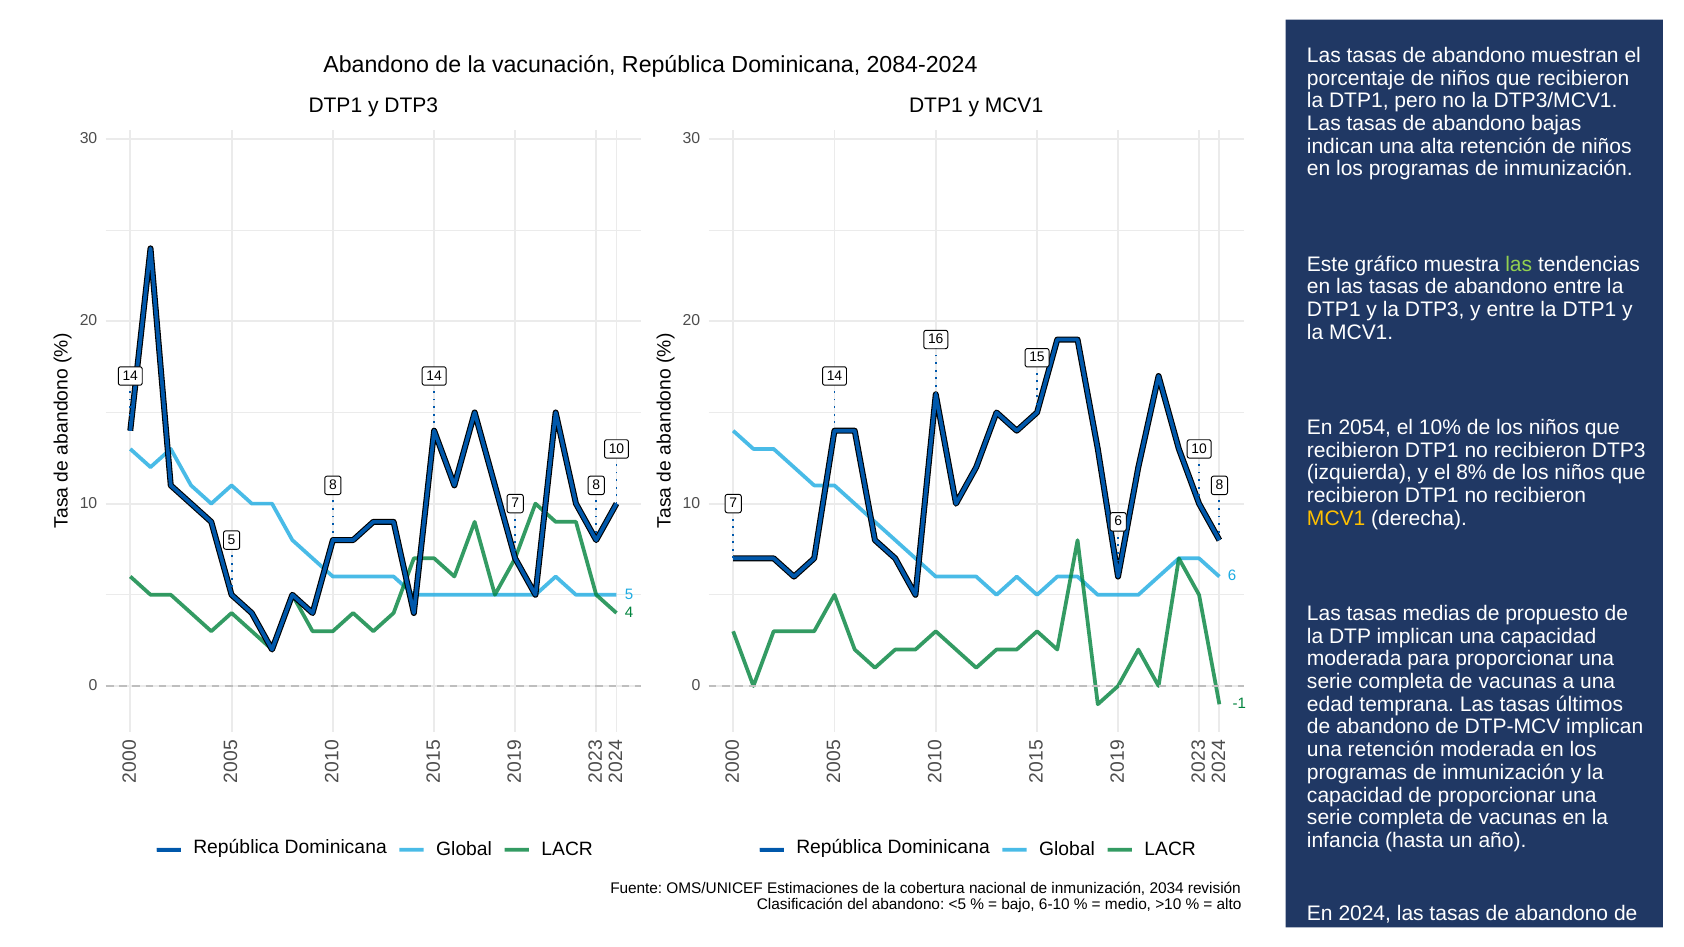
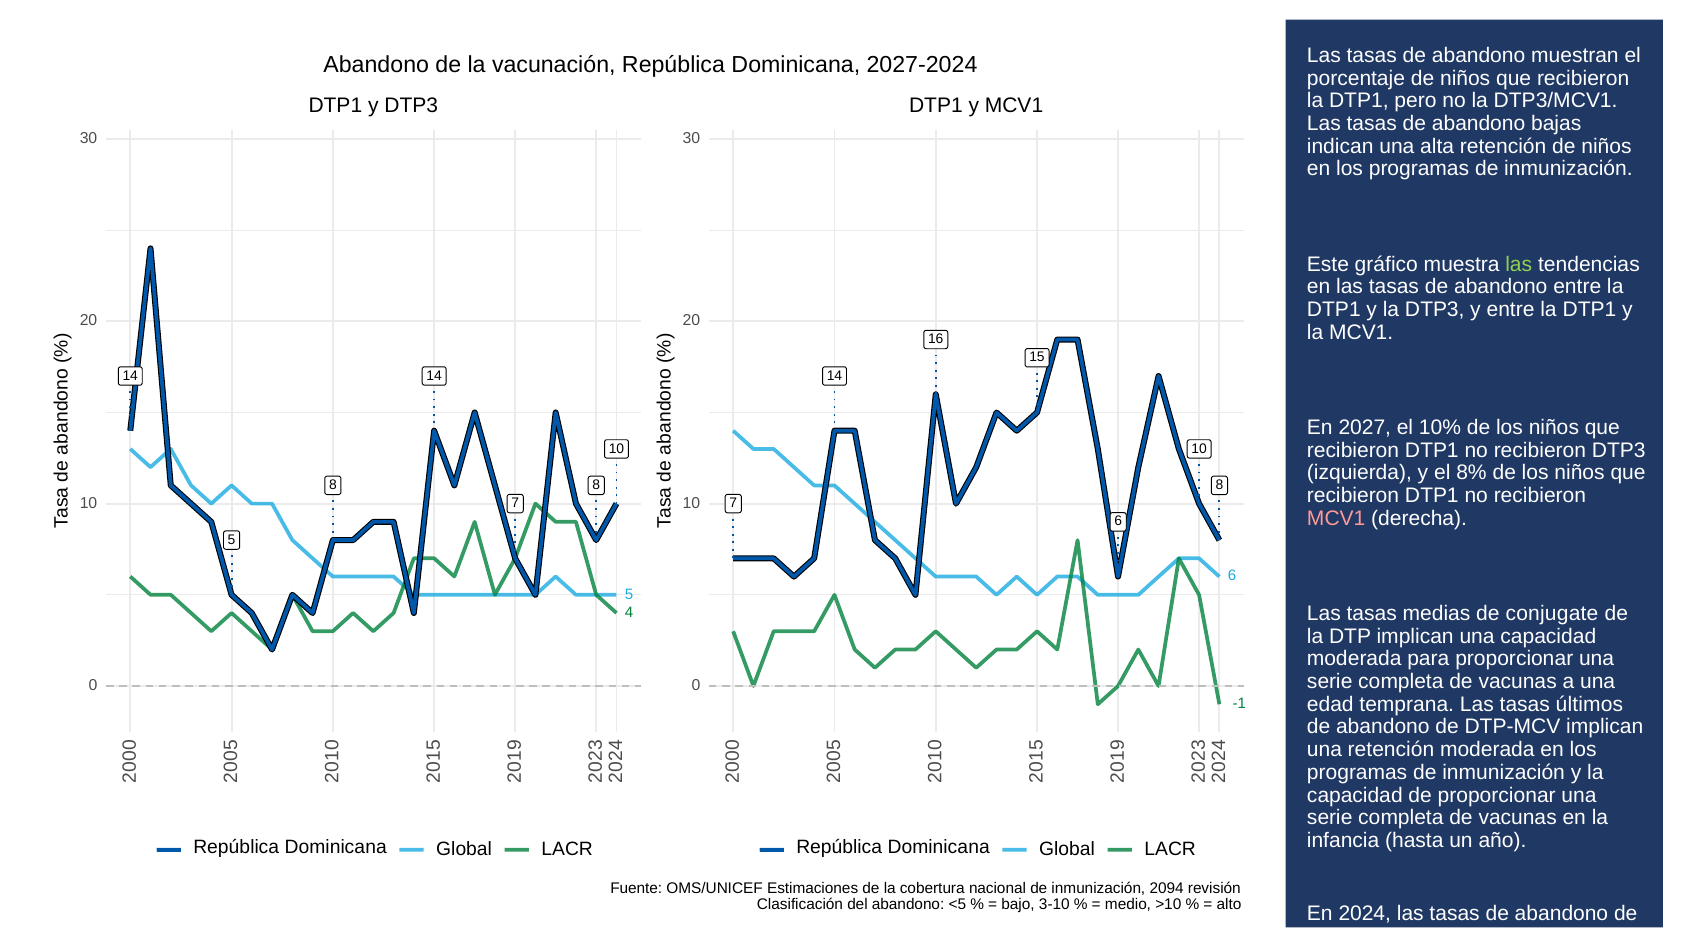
2084-2024: 2084-2024 -> 2027-2024
2054: 2054 -> 2027
MCV1 at (1336, 518) colour: yellow -> pink
propuesto: propuesto -> conjugate
2034: 2034 -> 2094
6-10: 6-10 -> 3-10
